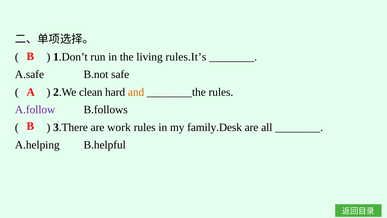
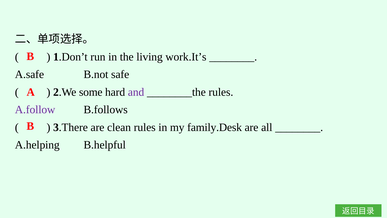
rules.It’s: rules.It’s -> work.It’s
clean: clean -> some
and colour: orange -> purple
work: work -> clean
